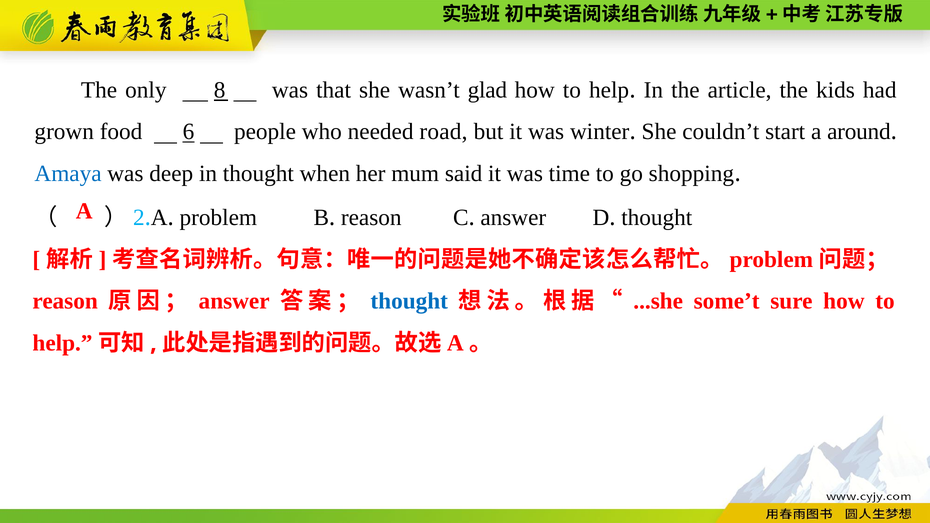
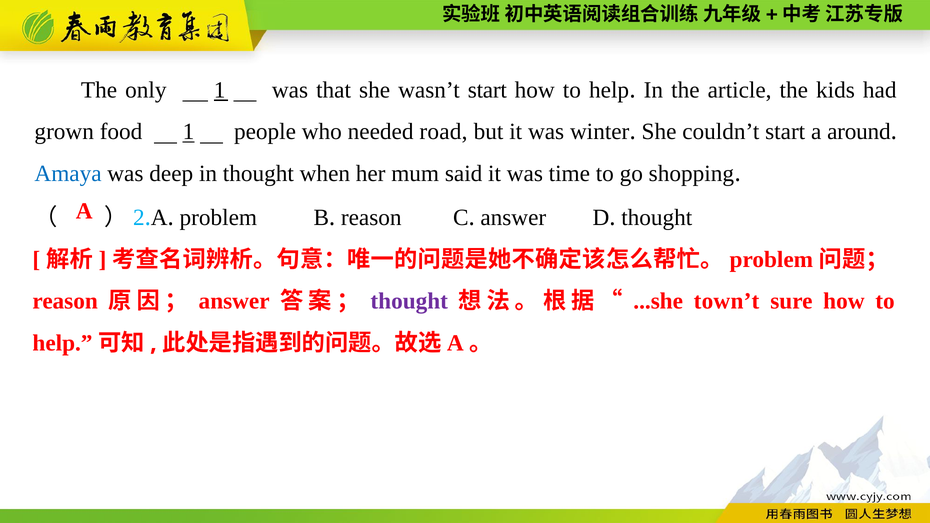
only 8: 8 -> 1
wasn’t glad: glad -> start
food 6: 6 -> 1
thought at (409, 301) colour: blue -> purple
some’t: some’t -> town’t
